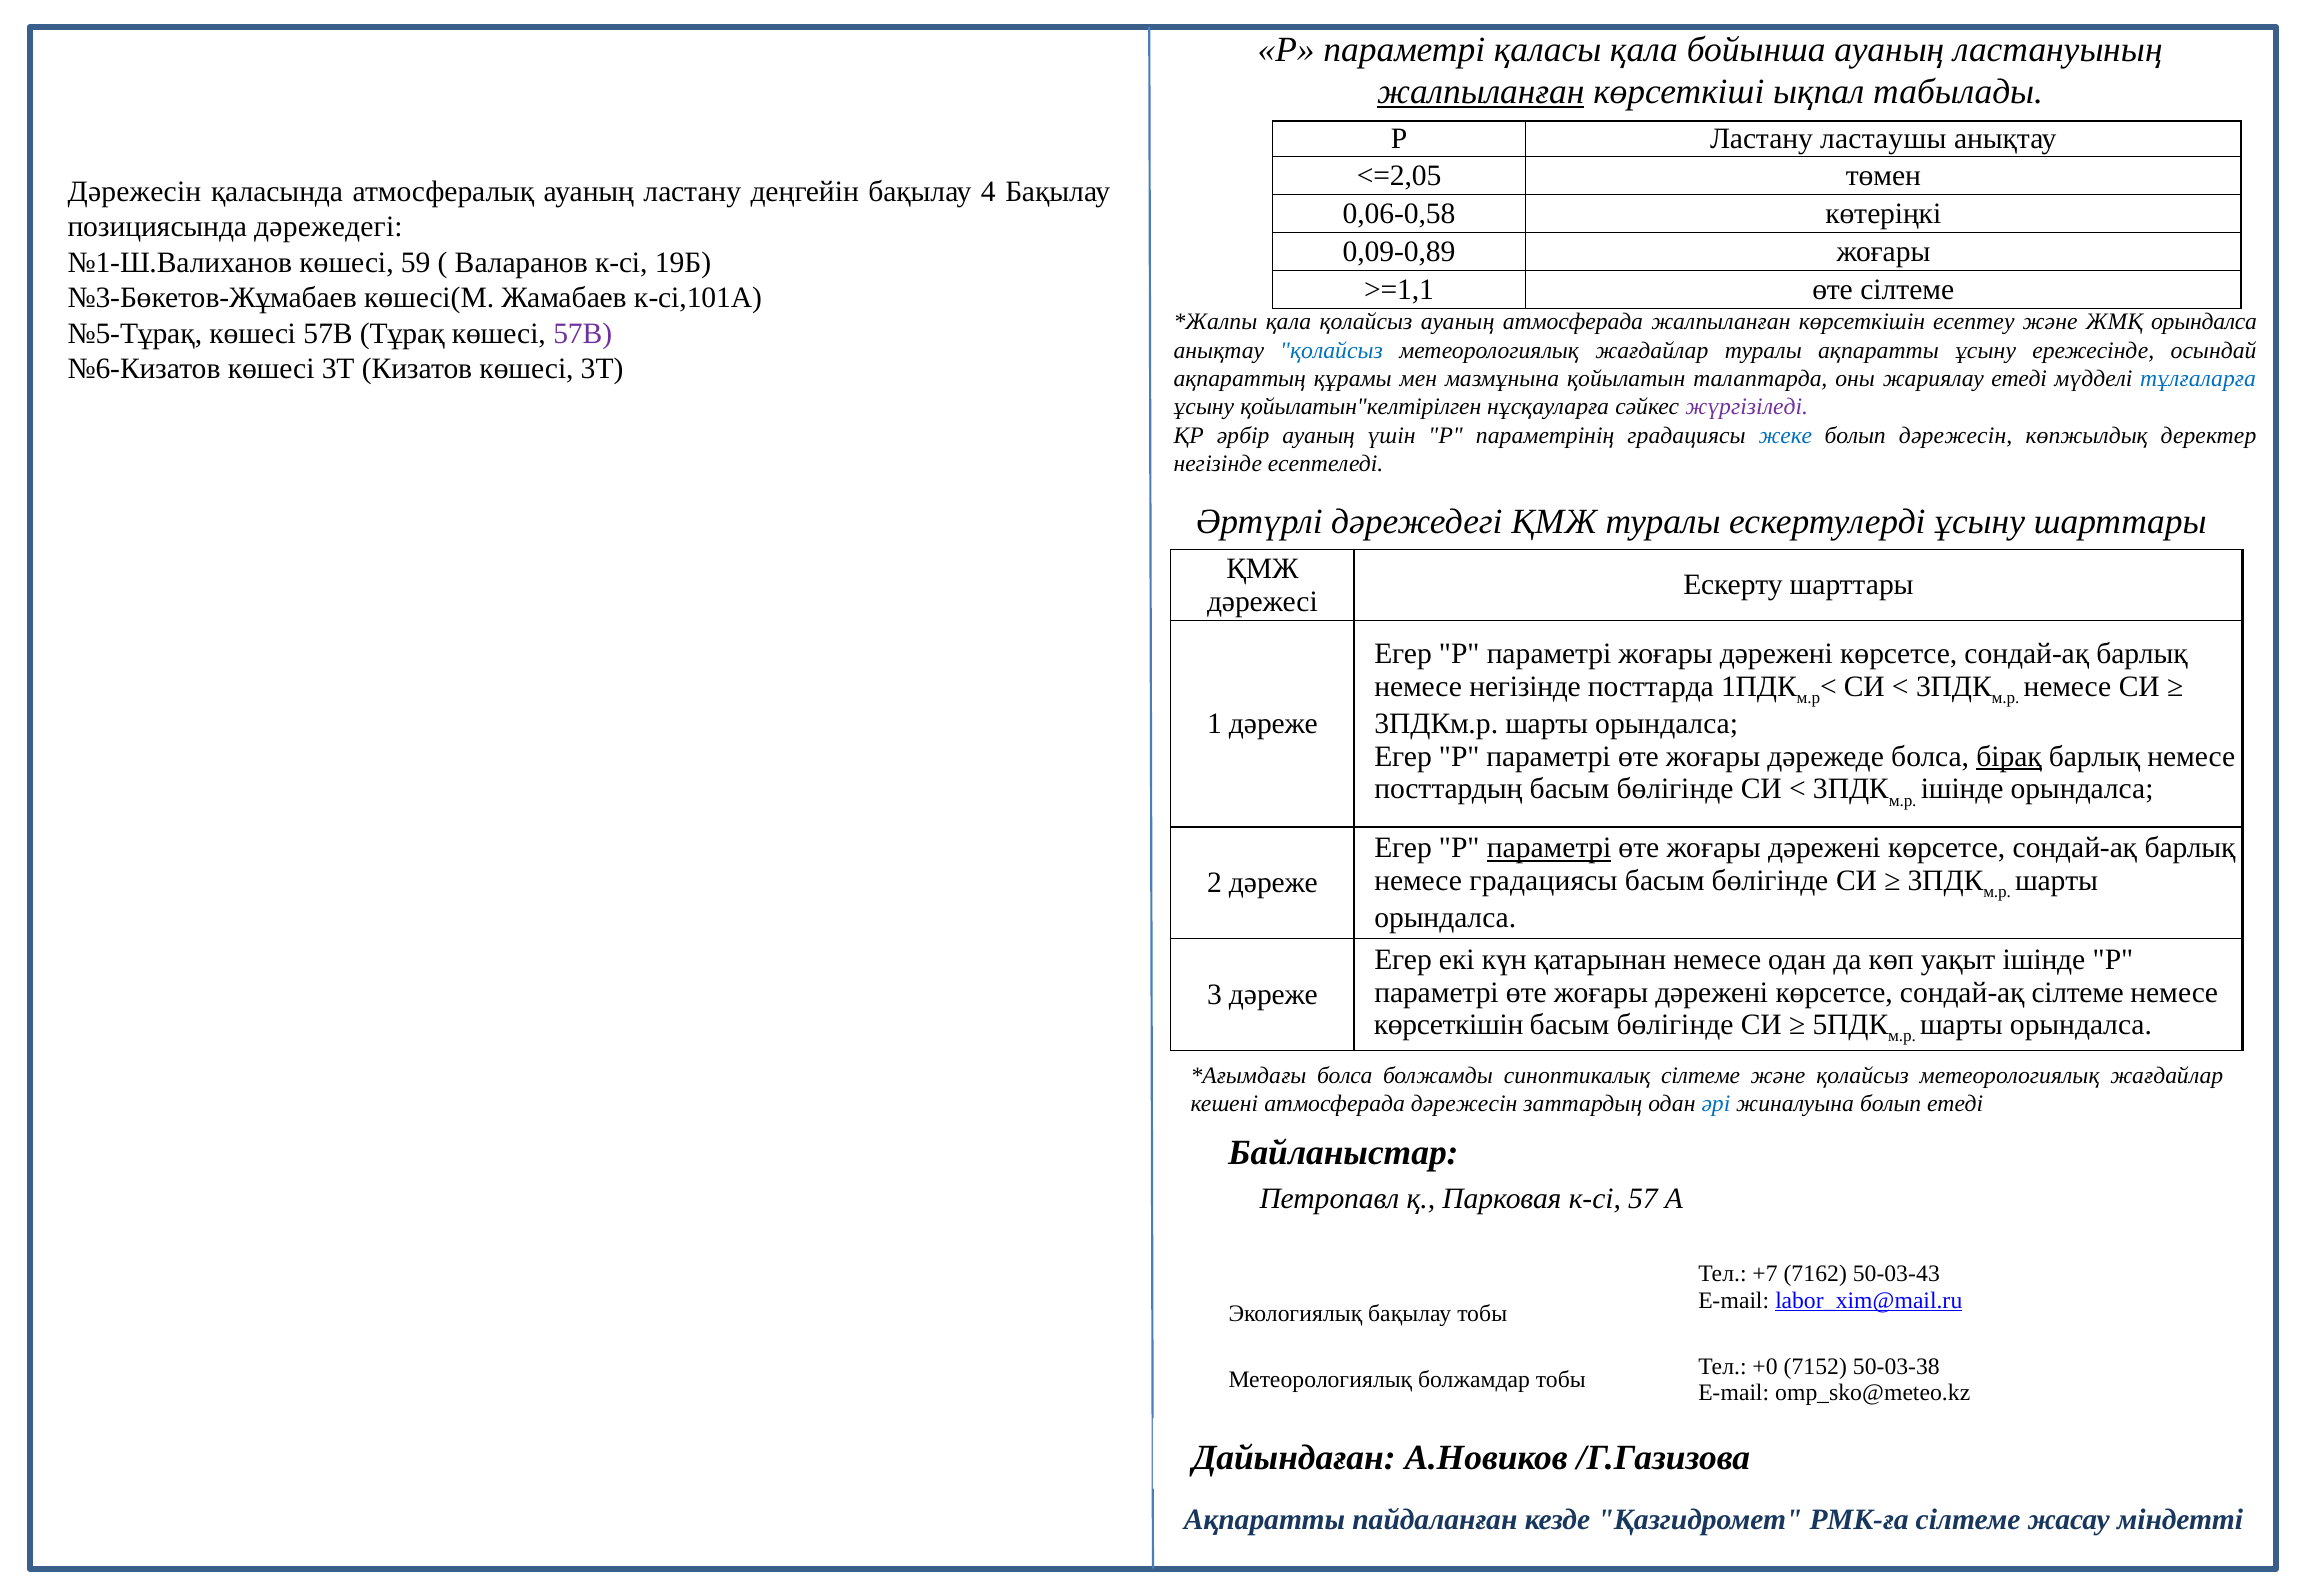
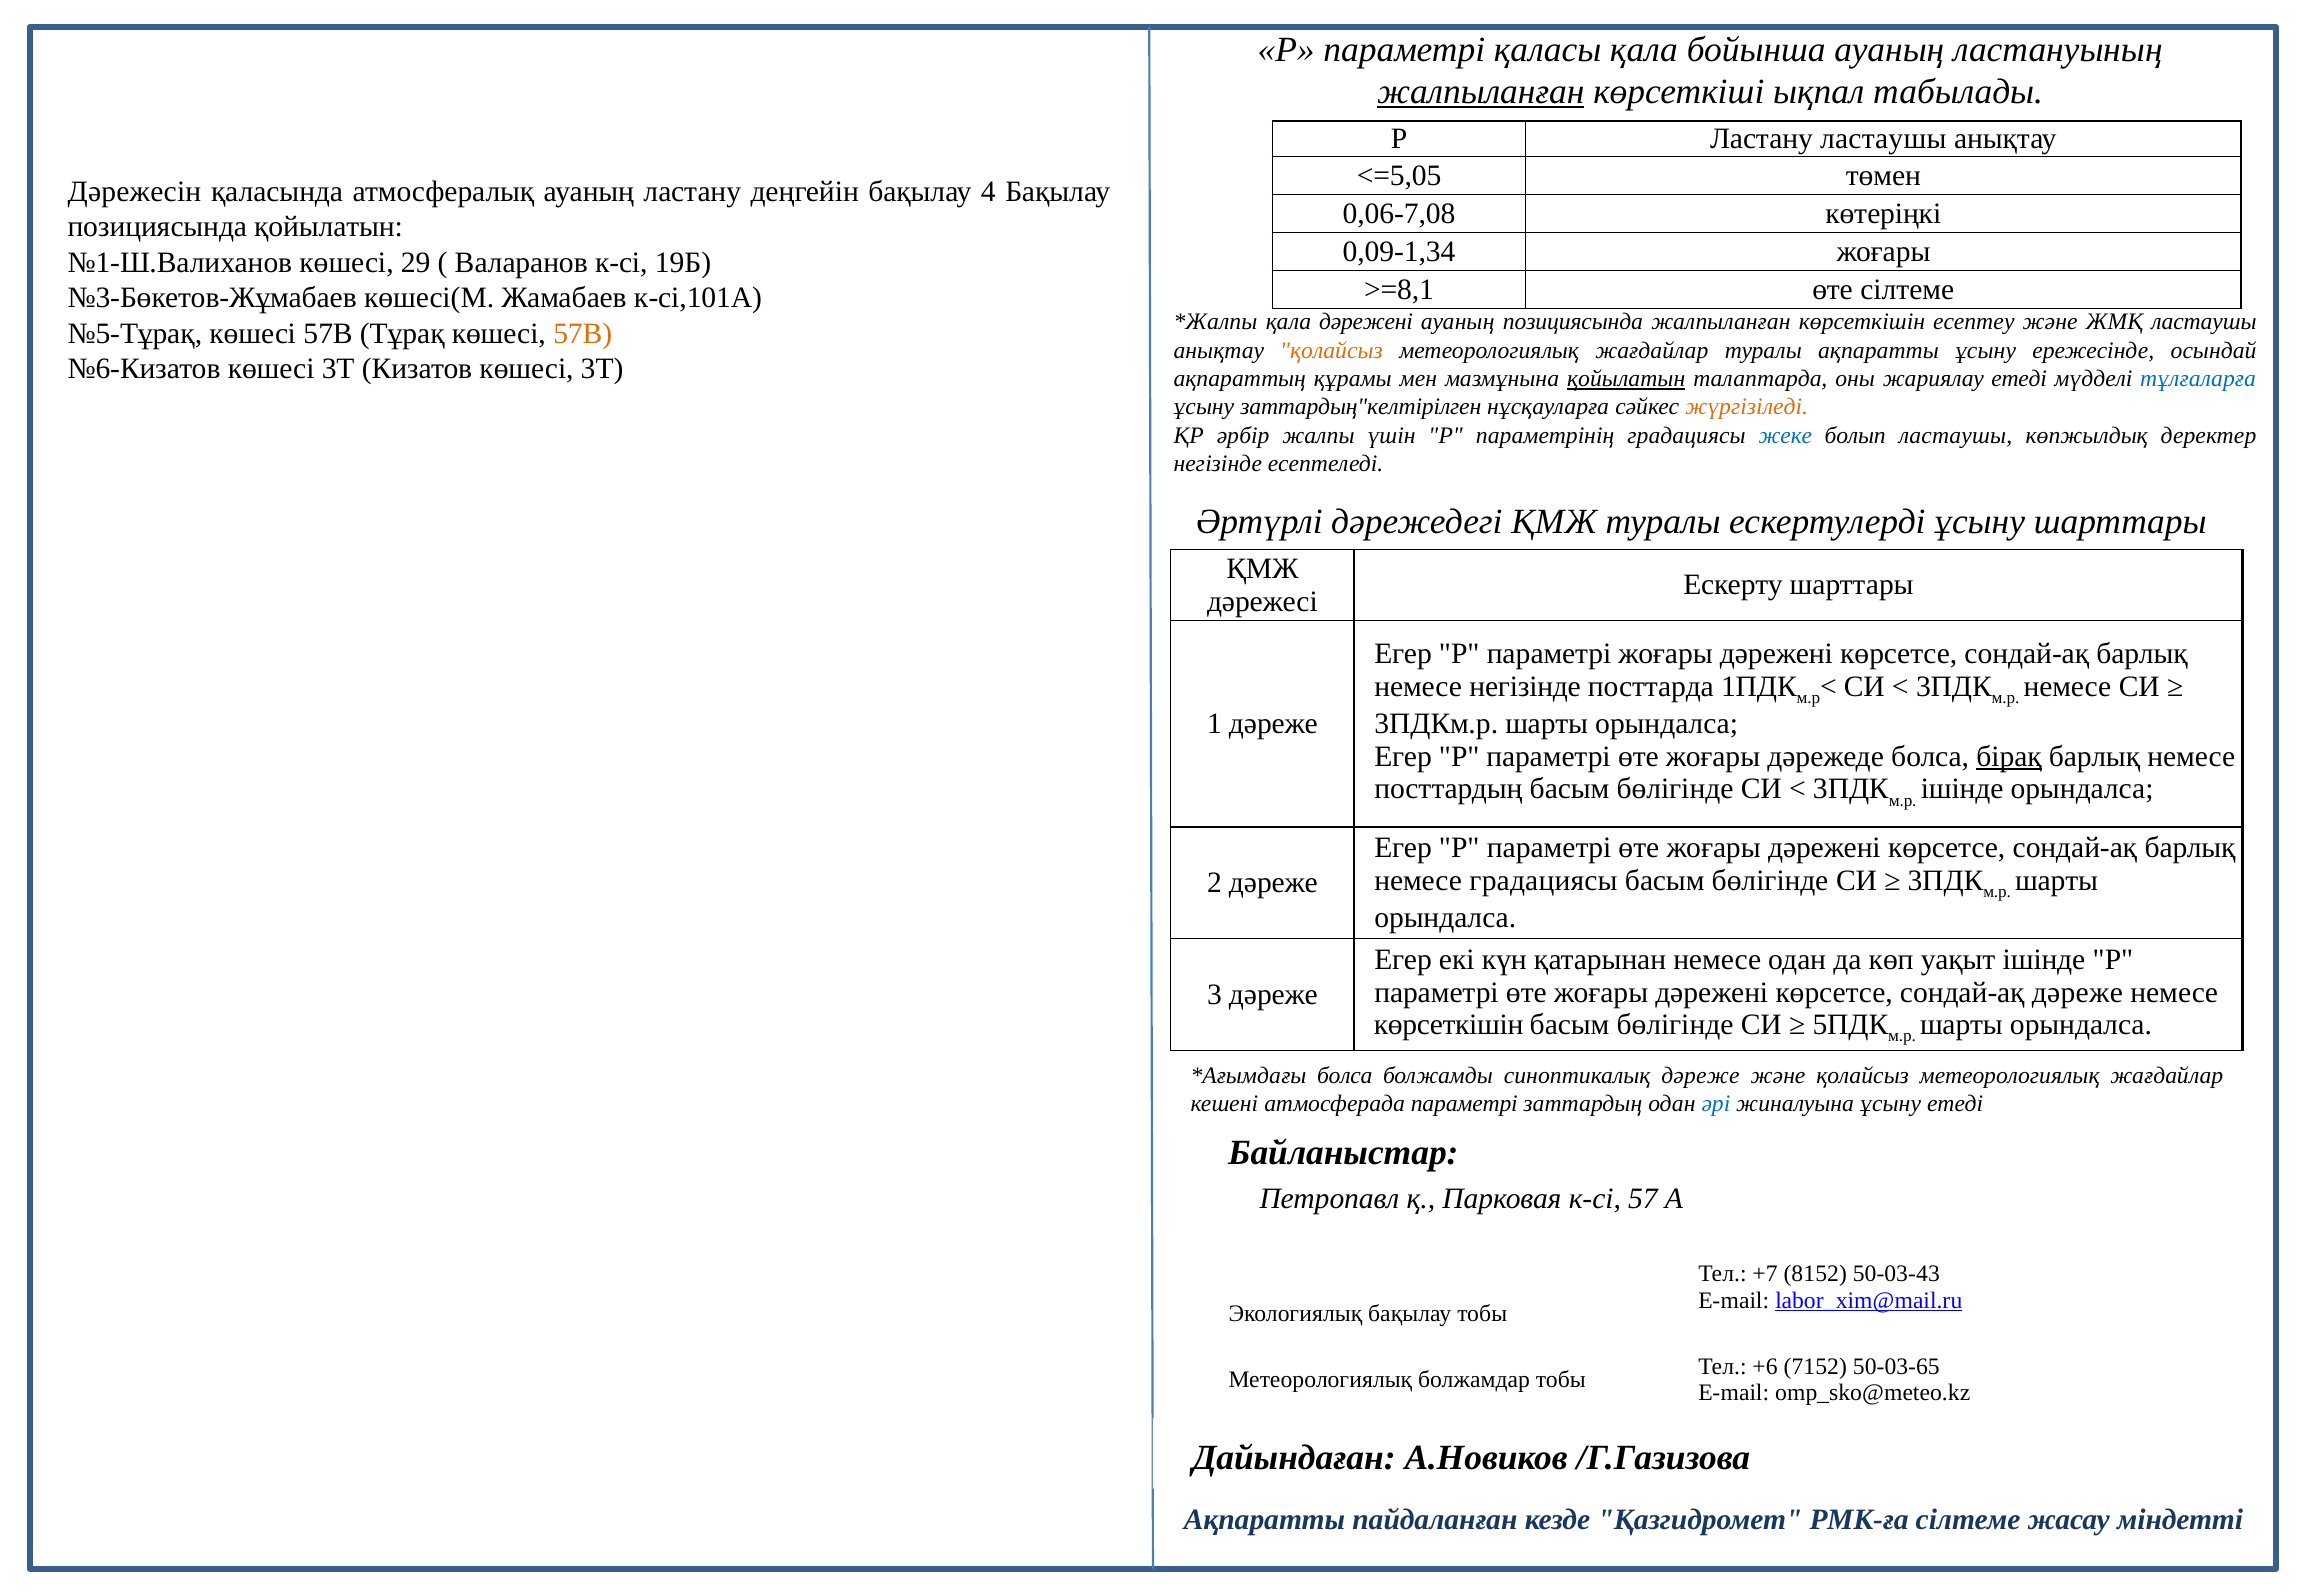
<=2,05: <=2,05 -> <=5,05
0,06-0,58: 0,06-0,58 -> 0,06-7,08
позициясында дәрежедегі: дәрежедегі -> қойылатын
0,09-0,89: 0,09-0,89 -> 0,09-1,34
59: 59 -> 29
>=1,1: >=1,1 -> >=8,1
қала қолайсыз: қолайсыз -> дәрежені
ауаның атмосферада: атмосферада -> позициясында
ЖМҚ орындалса: орындалса -> ластаушы
57В at (583, 334) colour: purple -> orange
қолайсыз at (1332, 350) colour: blue -> orange
қойылатын at (1626, 379) underline: none -> present
қойылатын"келтірілген: қойылатын"келтірілген -> заттардың"келтірілген
жүргізіледі colour: purple -> orange
әрбір ауаның: ауаның -> жалпы
болып дәрежесін: дәрежесін -> ластаушы
параметрі at (1549, 848) underline: present -> none
сондай-ақ сілтеме: сілтеме -> дәреже
синоптикалық сілтеме: сілтеме -> дәреже
атмосферада дәрежесін: дәрежесін -> параметрі
жиналуына болып: болып -> ұсыну
7162: 7162 -> 8152
+0: +0 -> +6
50-03-38: 50-03-38 -> 50-03-65
